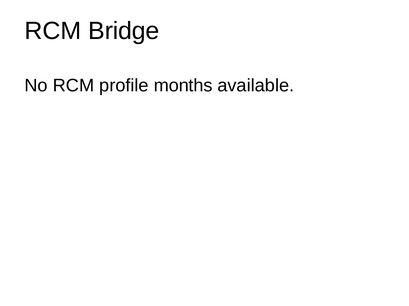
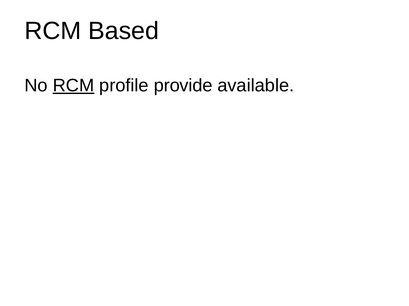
Bridge: Bridge -> Based
RCM at (73, 86) underline: none -> present
months: months -> provide
